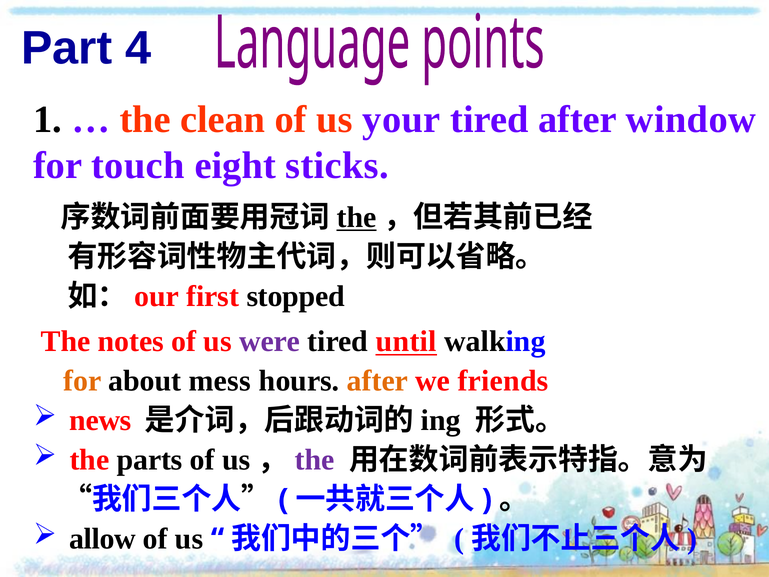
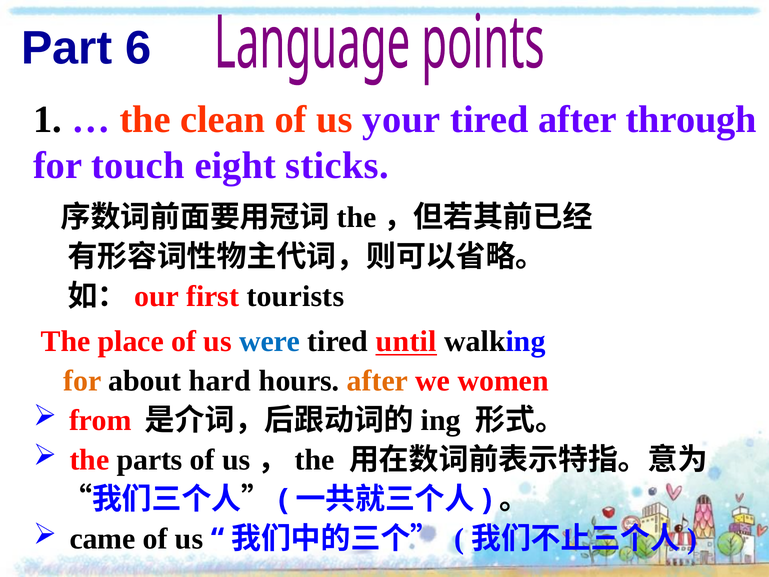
4: 4 -> 6
window: window -> through
the at (357, 217) underline: present -> none
stopped: stopped -> tourists
notes: notes -> place
were colour: purple -> blue
mess: mess -> hard
friends: friends -> women
news: news -> from
the at (315, 460) colour: purple -> black
allow: allow -> came
